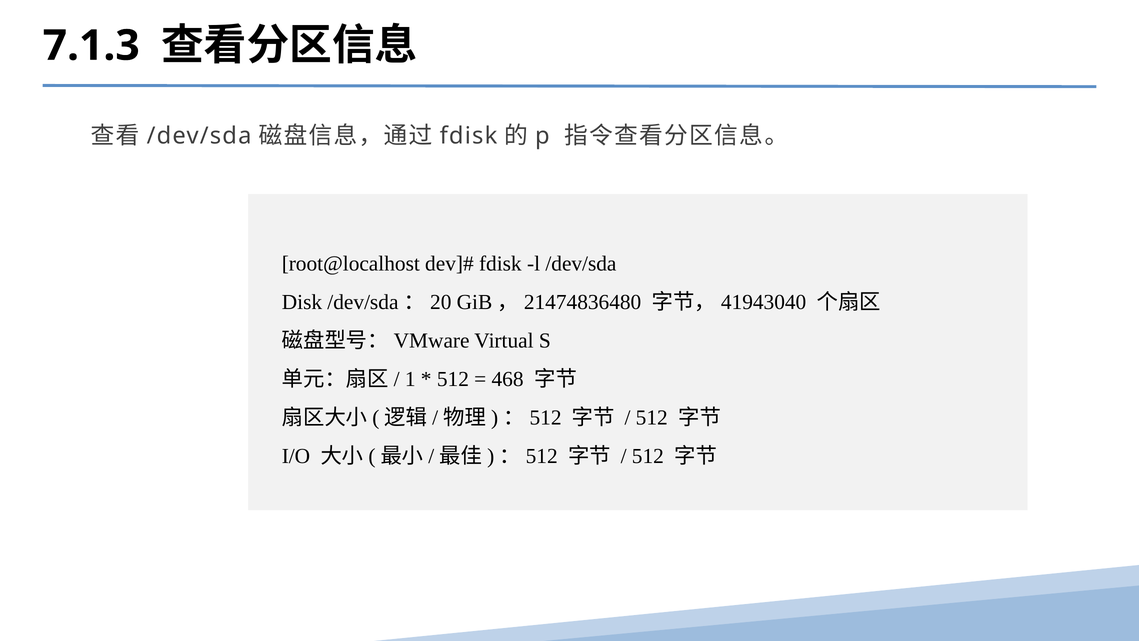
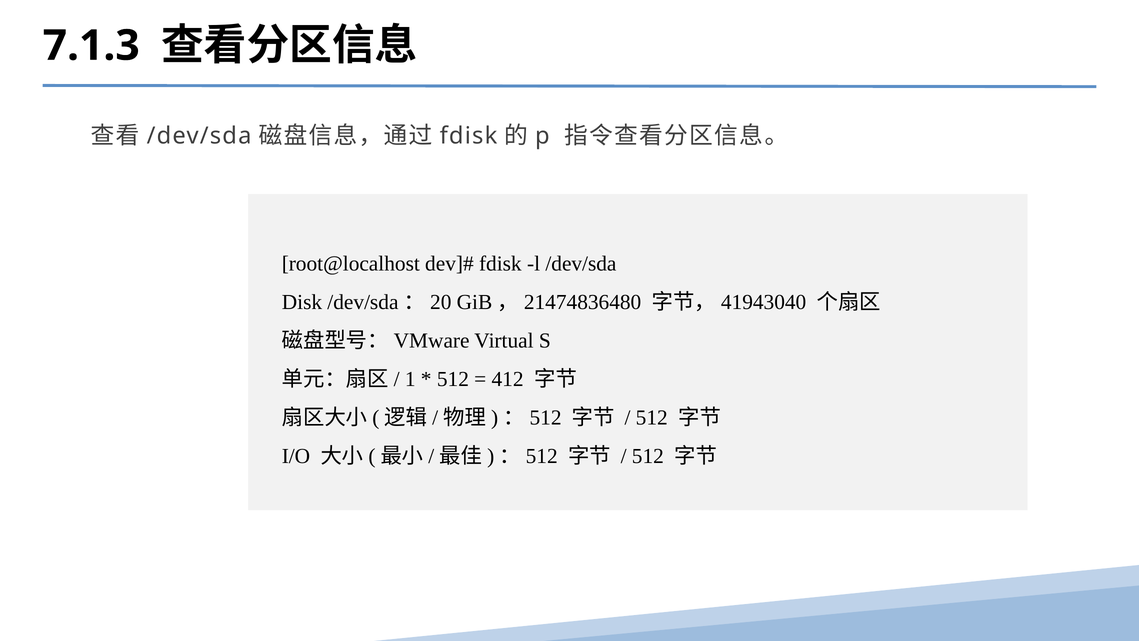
468: 468 -> 412
